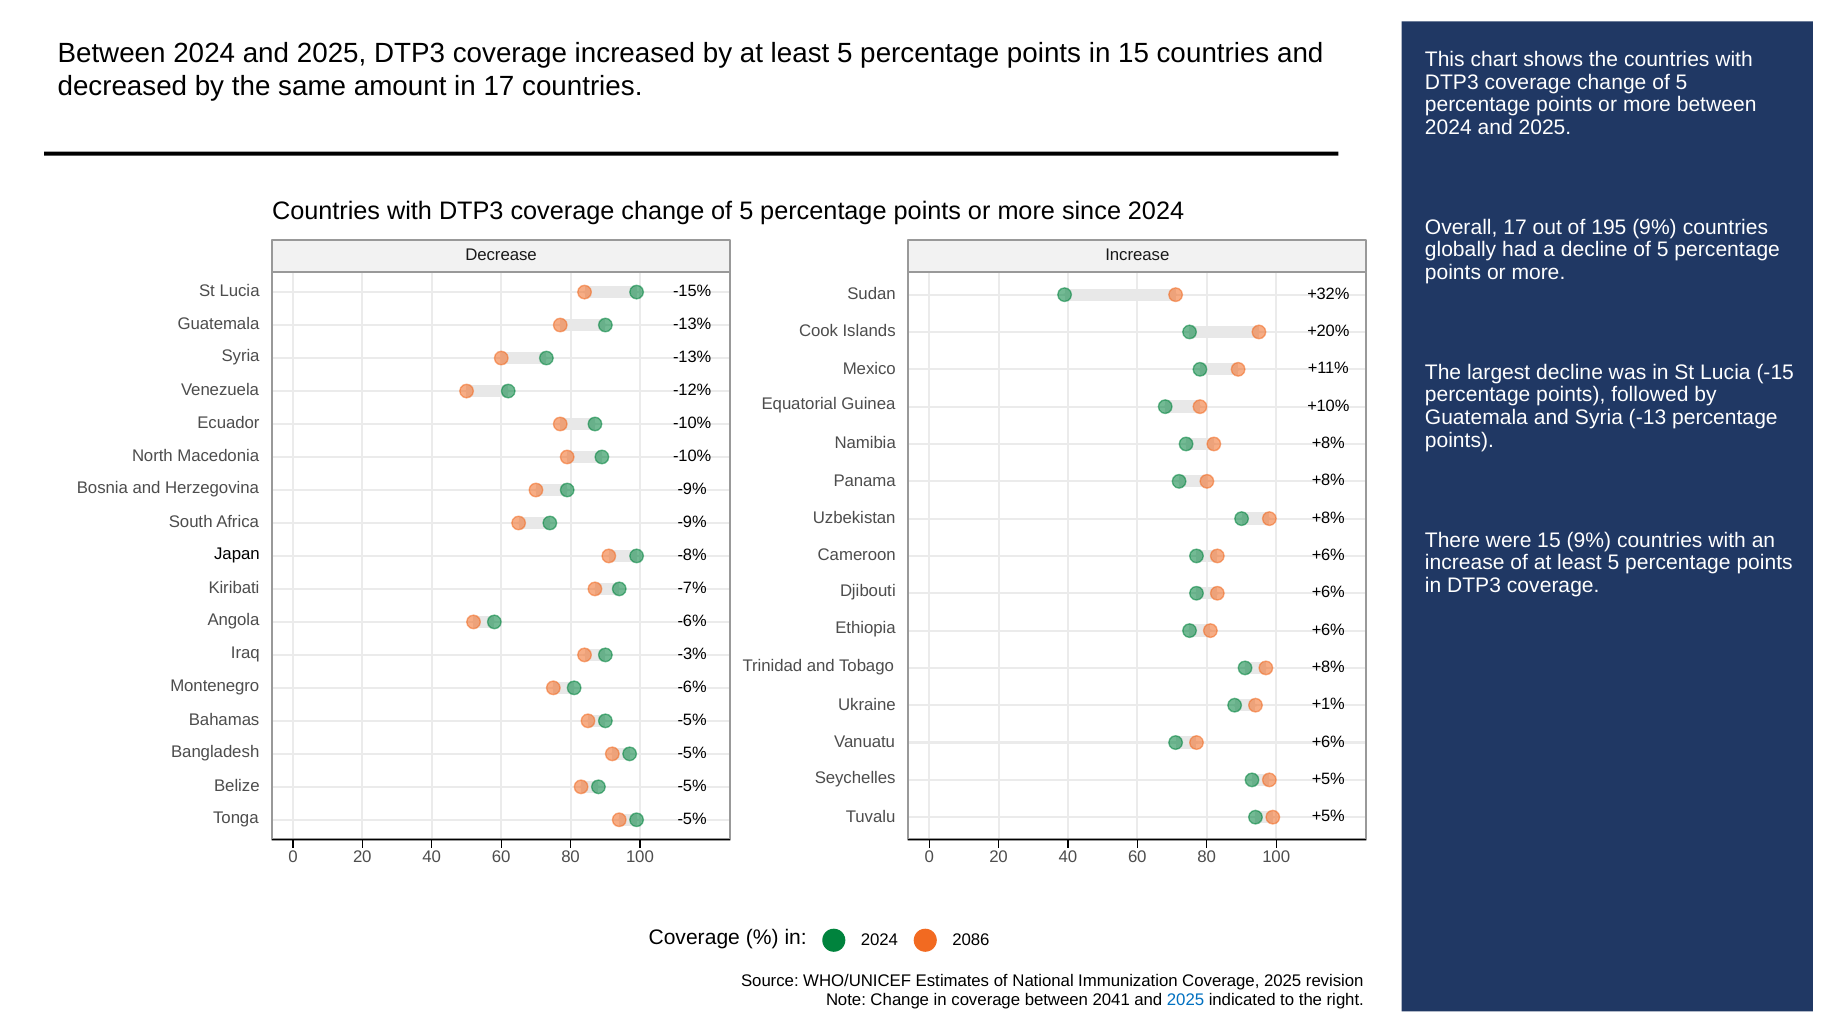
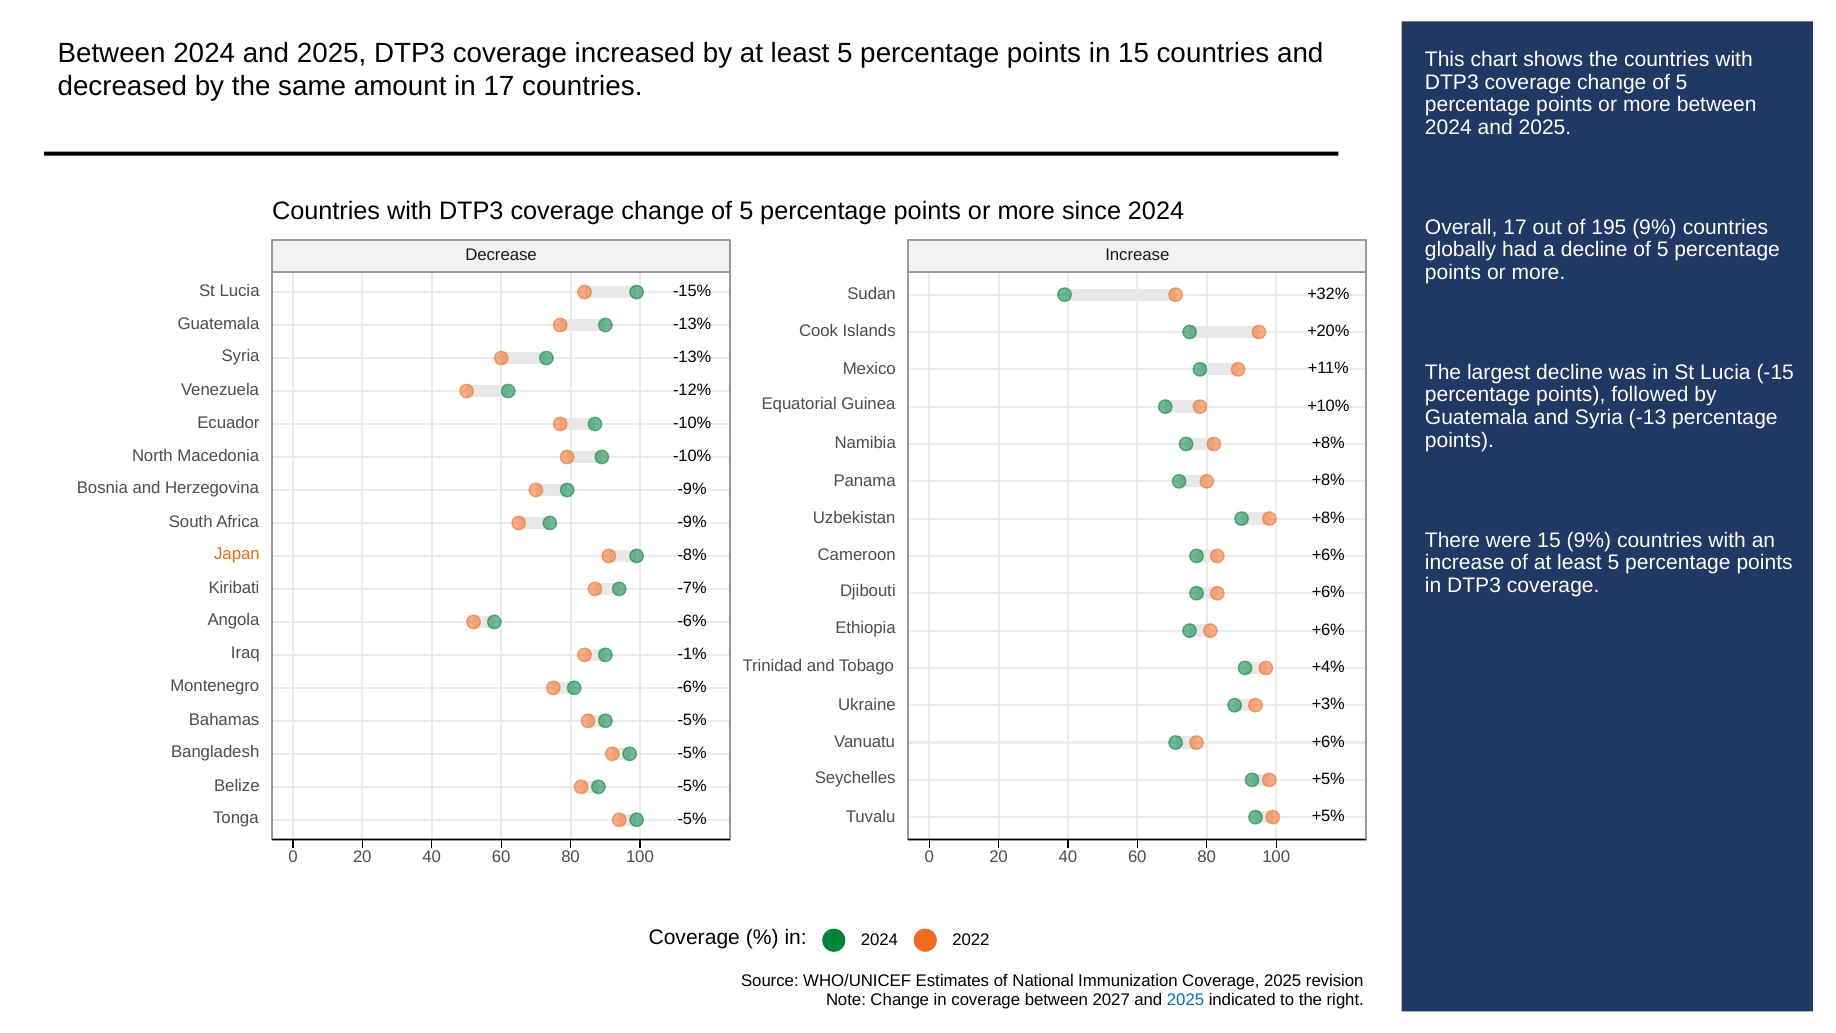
Japan colour: black -> orange
-3%: -3% -> -1%
+8% at (1328, 667): +8% -> +4%
+1%: +1% -> +3%
2086: 2086 -> 2022
2041: 2041 -> 2027
